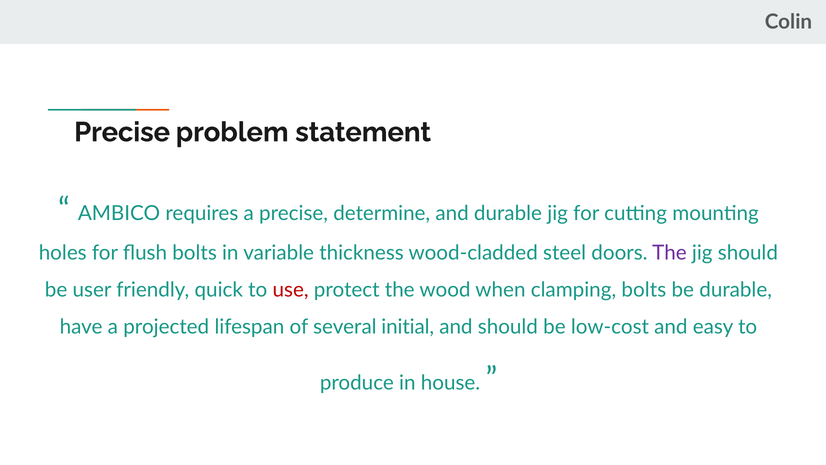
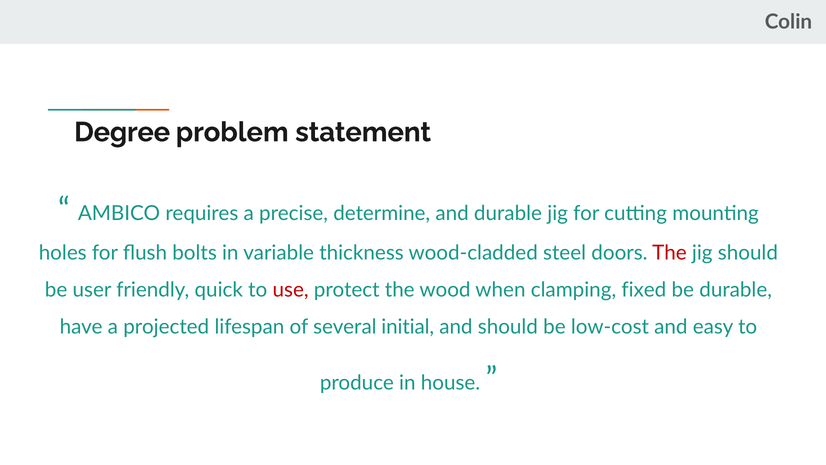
Precise at (122, 132): Precise -> Degree
The at (669, 253) colour: purple -> red
clamping bolts: bolts -> fixed
